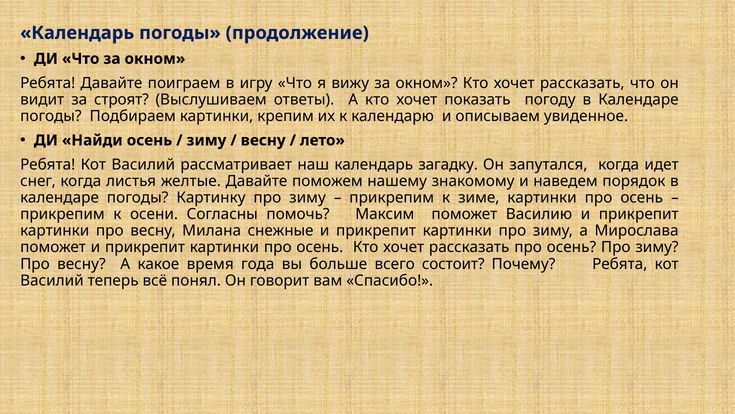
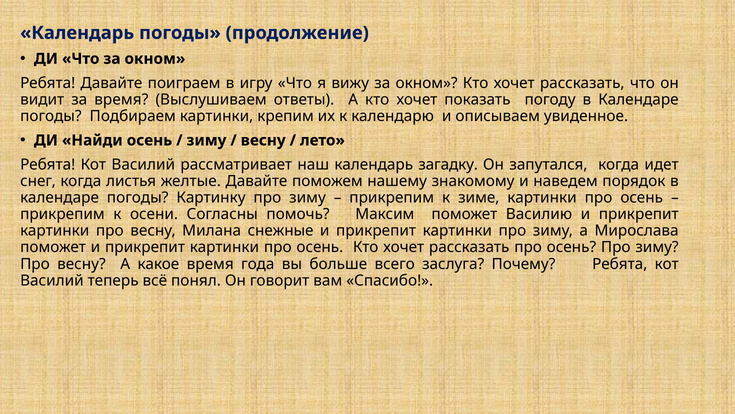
за строят: строят -> время
состоит: состоит -> заслуга
